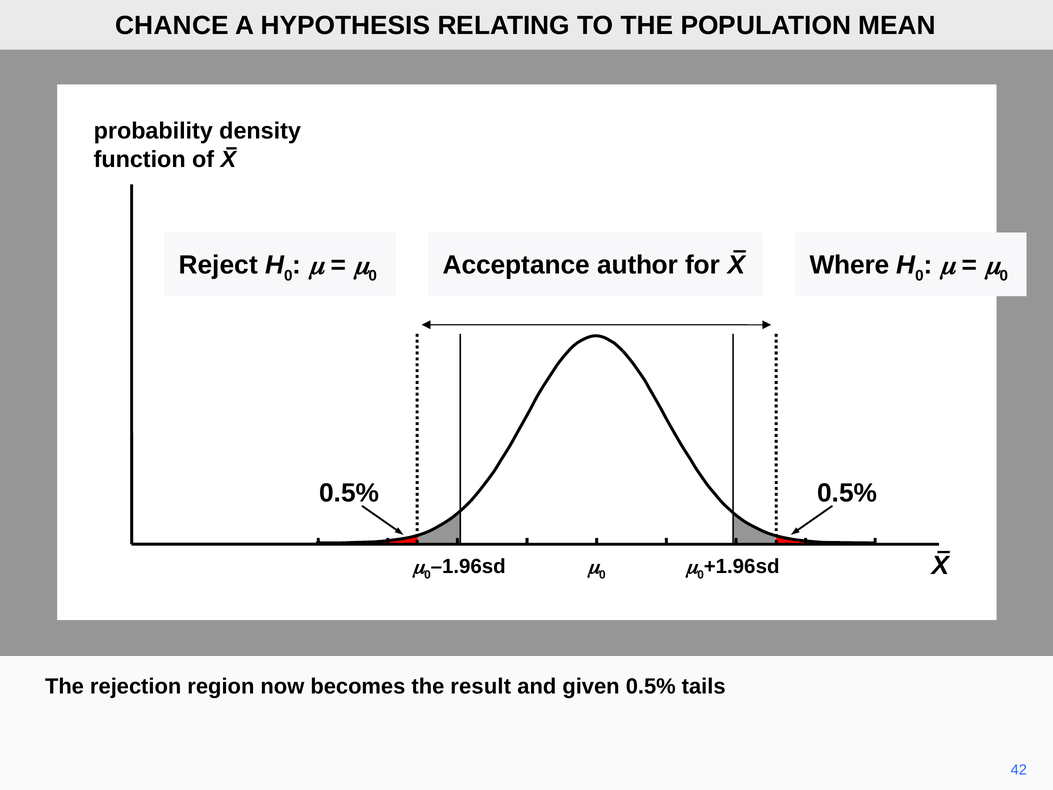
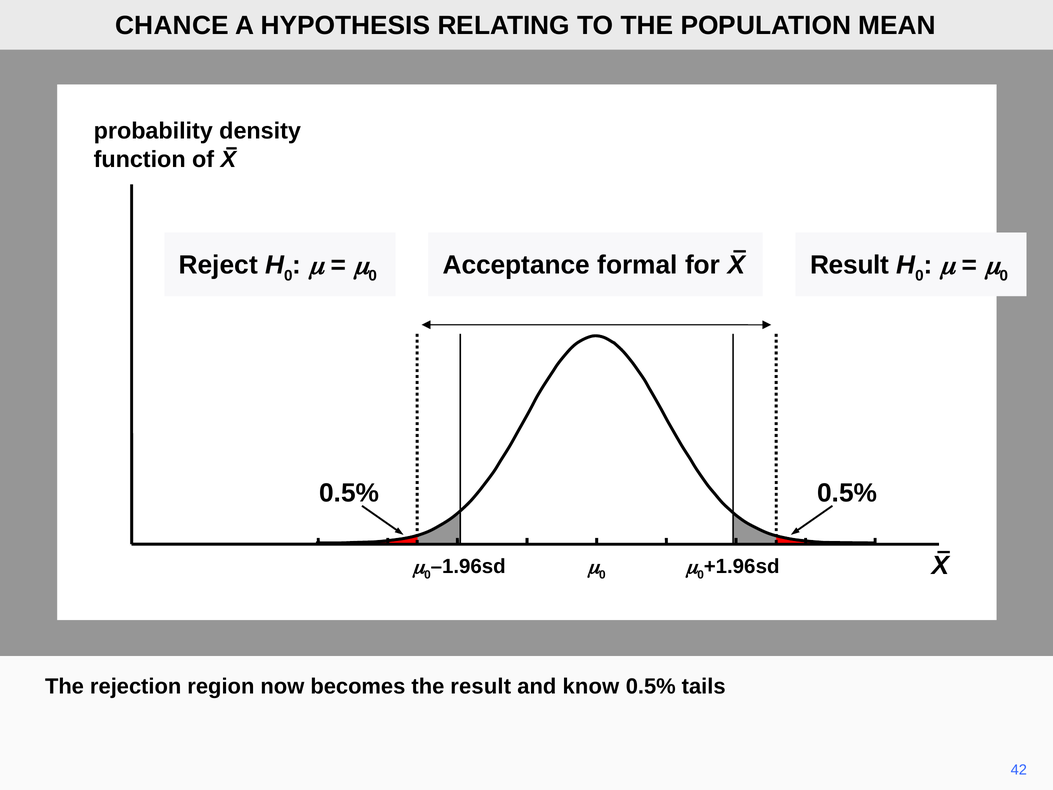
author: author -> formal
Where at (850, 265): Where -> Result
given: given -> know
